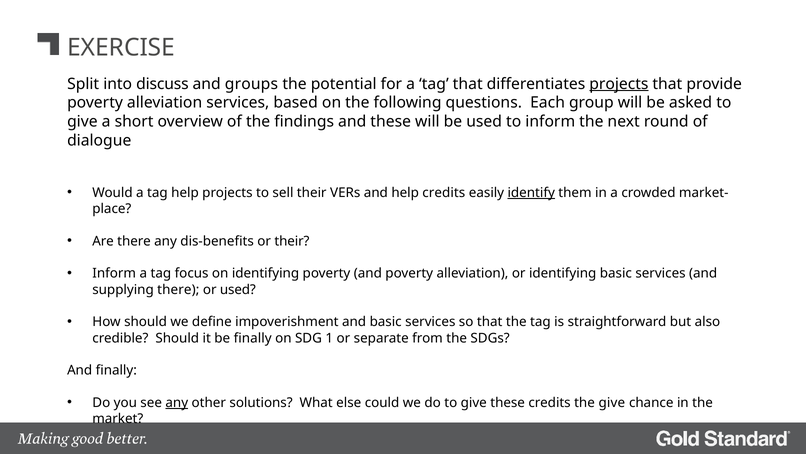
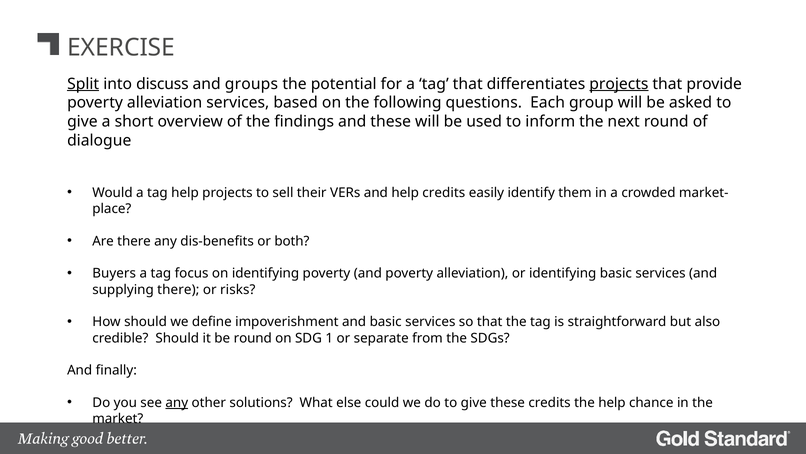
Split underline: none -> present
identify underline: present -> none
or their: their -> both
Inform at (114, 273): Inform -> Buyers
or used: used -> risks
be finally: finally -> round
the give: give -> help
